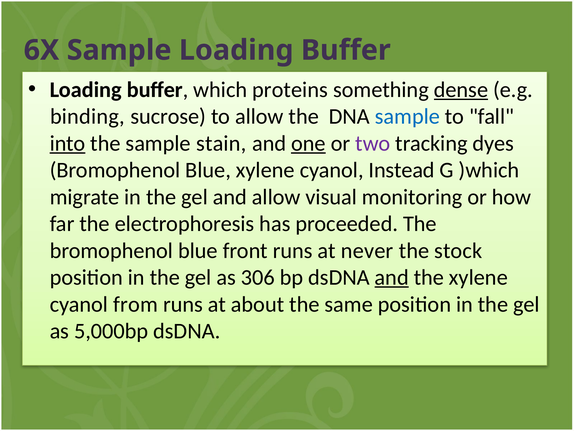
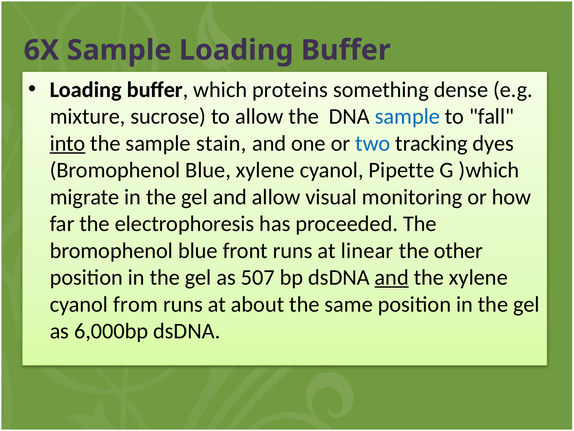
dense underline: present -> none
binding: binding -> mixture
one underline: present -> none
two colour: purple -> blue
Instead: Instead -> Pipette
never: never -> linear
stock: stock -> other
306: 306 -> 507
5,000bp: 5,000bp -> 6,000bp
